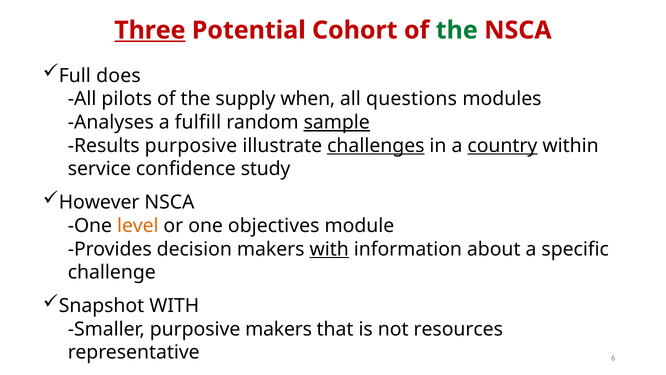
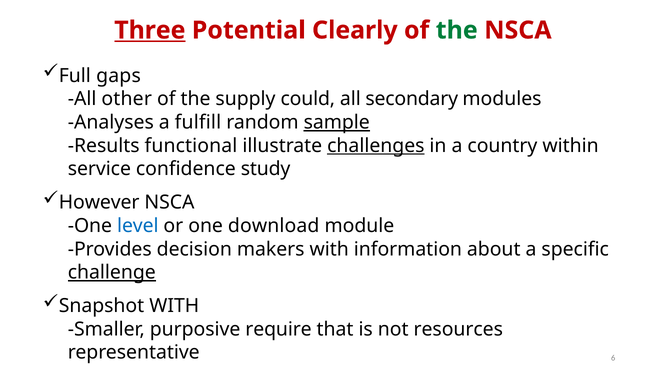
Cohort: Cohort -> Clearly
does: does -> gaps
pilots: pilots -> other
when: when -> could
questions: questions -> secondary
Results purposive: purposive -> functional
country underline: present -> none
level colour: orange -> blue
objectives: objectives -> download
with at (329, 249) underline: present -> none
challenge underline: none -> present
purposive makers: makers -> require
